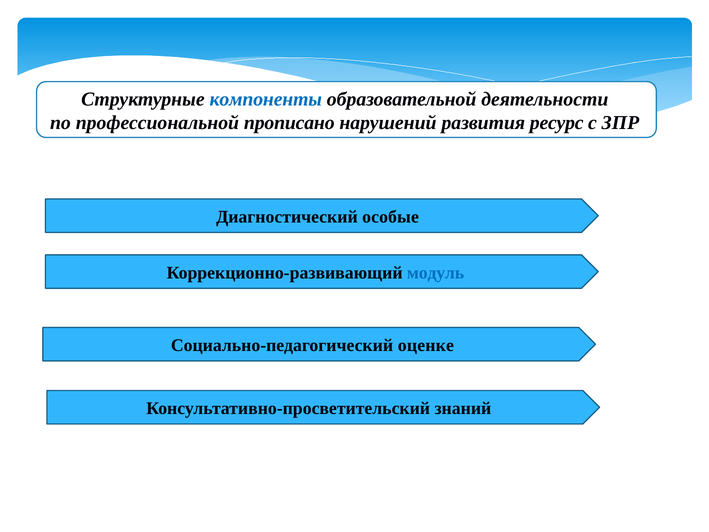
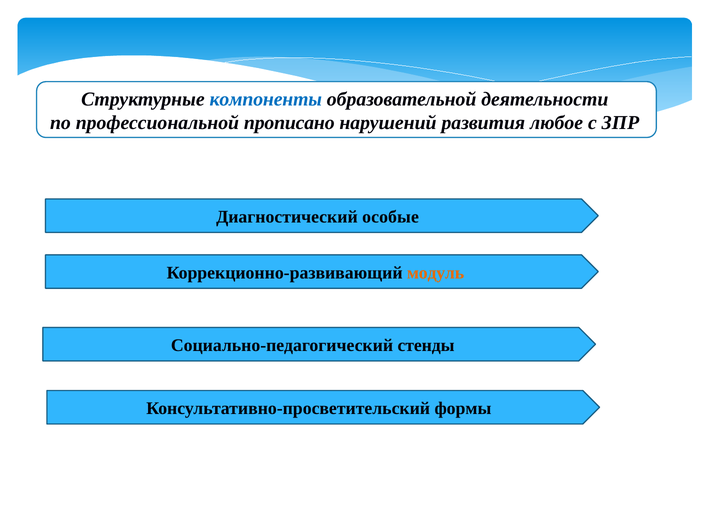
ресурс: ресурс -> любое
модуль colour: blue -> orange
оценке: оценке -> стенды
знаний: знаний -> формы
